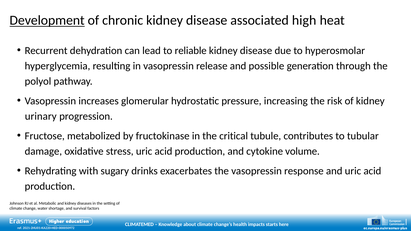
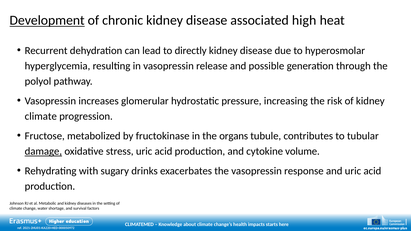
reliable: reliable -> directly
urinary at (41, 116): urinary -> climate
critical: critical -> organs
damage underline: none -> present
